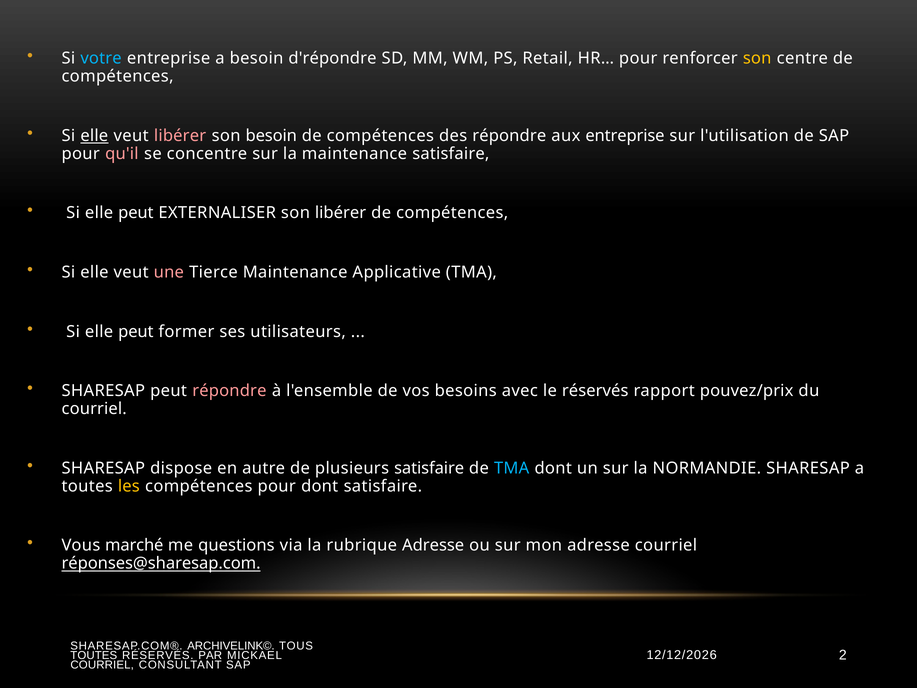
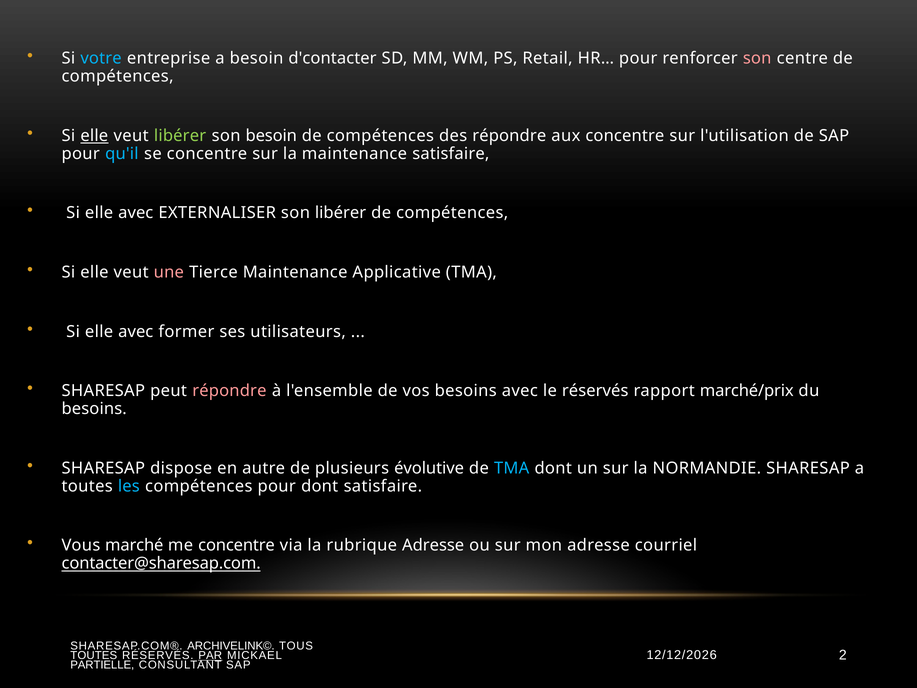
d'répondre: d'répondre -> d'contacter
son at (757, 58) colour: yellow -> pink
libérer at (180, 136) colour: pink -> light green
aux entreprise: entreprise -> concentre
qu'il colour: pink -> light blue
peut at (136, 213): peut -> avec
peut at (136, 332): peut -> avec
pouvez/prix: pouvez/prix -> marché/prix
courriel at (94, 409): courriel -> besoins
plusieurs satisfaire: satisfaire -> évolutive
les colour: yellow -> light blue
me questions: questions -> concentre
réponses@sharesap.com: réponses@sharesap.com -> contacter@sharesap.com
PAR underline: none -> present
COURRIEL at (102, 665): COURRIEL -> PARTIELLE
